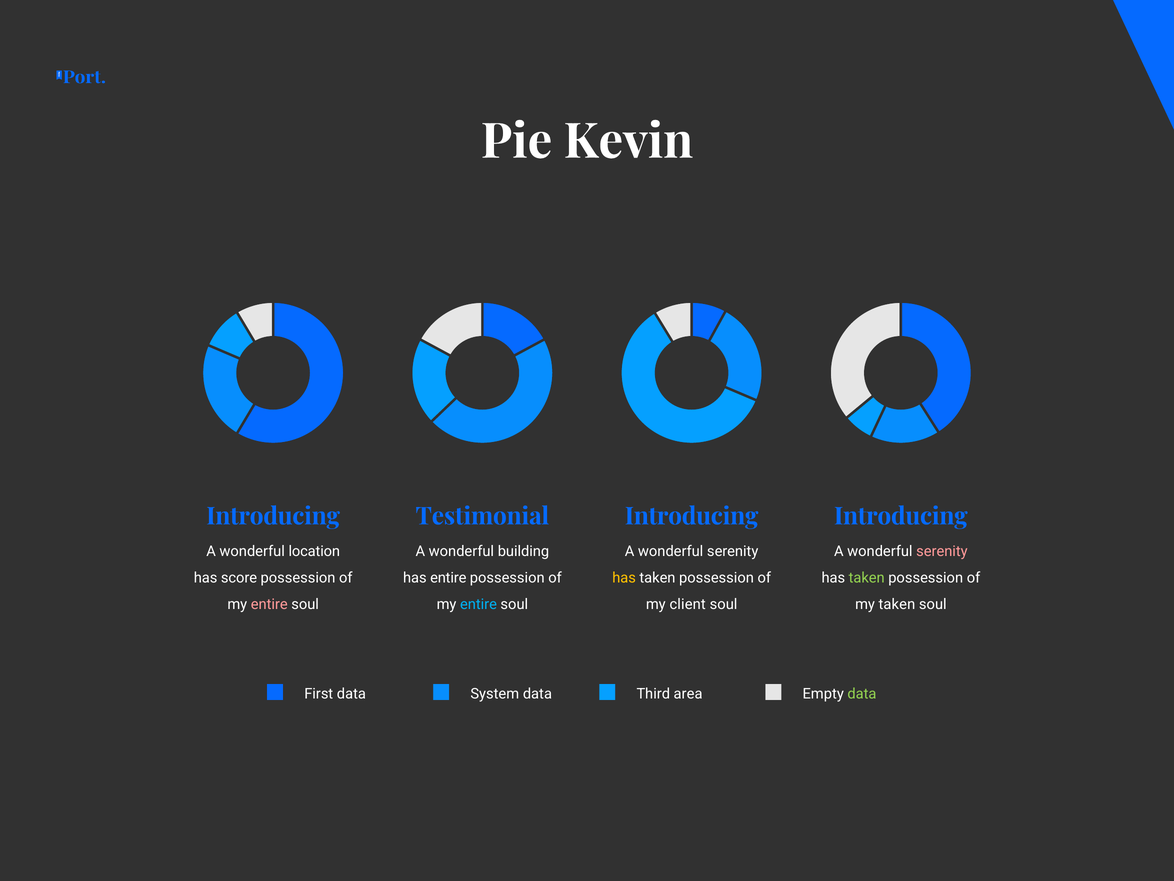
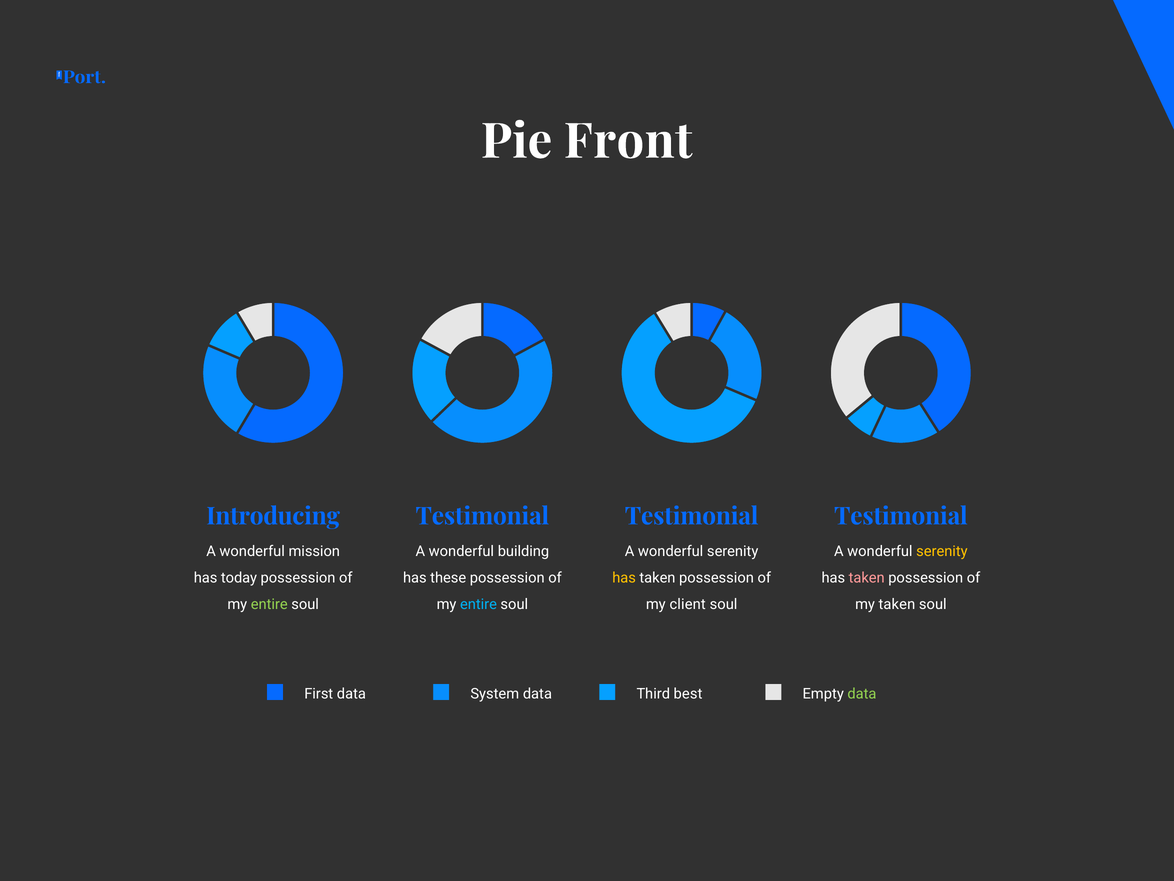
Kevin: Kevin -> Front
Introducing at (692, 516): Introducing -> Testimonial
Introducing at (901, 516): Introducing -> Testimonial
location: location -> mission
serenity at (942, 551) colour: pink -> yellow
score: score -> today
has entire: entire -> these
taken at (867, 578) colour: light green -> pink
entire at (269, 604) colour: pink -> light green
area: area -> best
